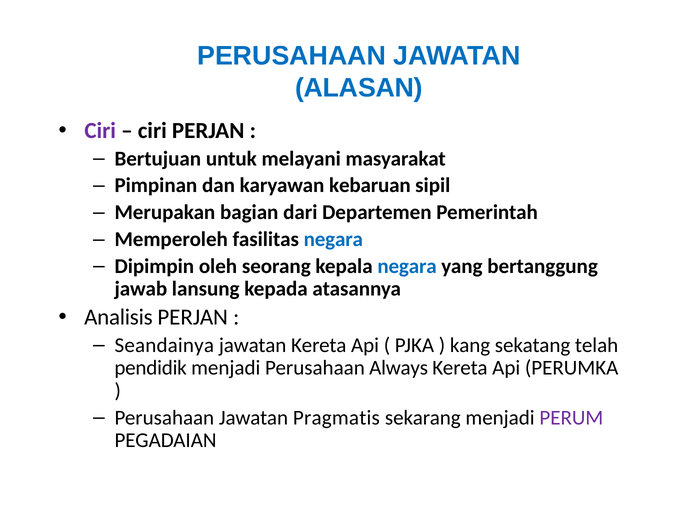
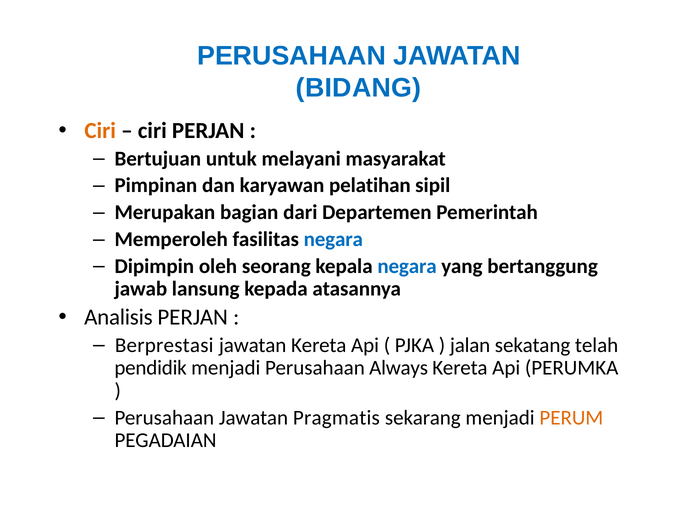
ALASAN: ALASAN -> BIDANG
Ciri at (100, 131) colour: purple -> orange
kebaruan: kebaruan -> pelatihan
Seandainya: Seandainya -> Berprestasi
kang: kang -> jalan
PERUM colour: purple -> orange
